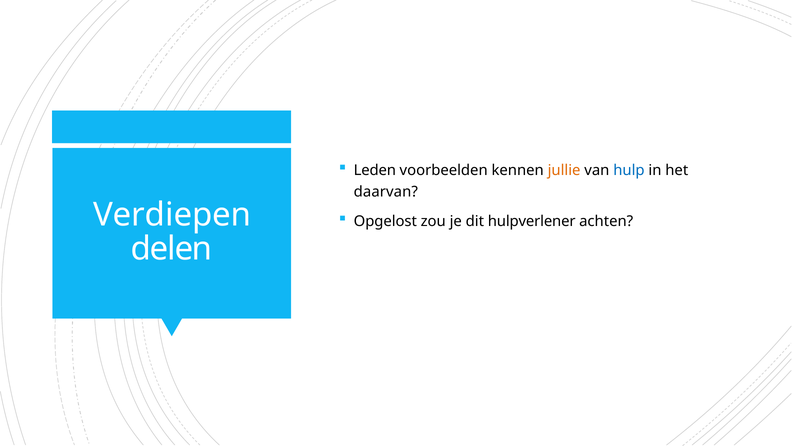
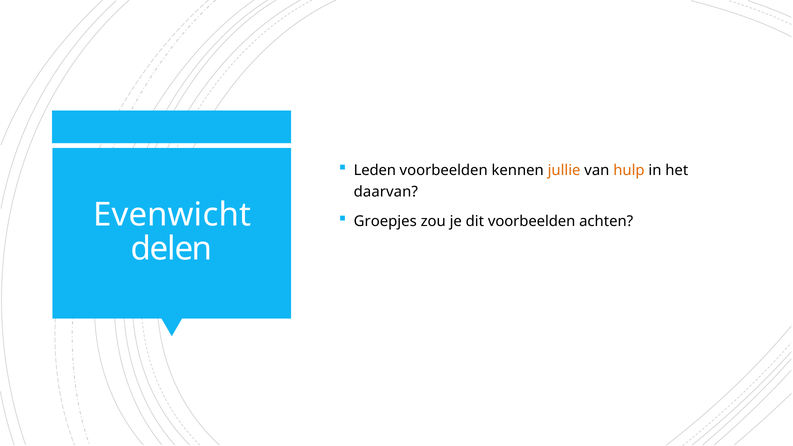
hulp colour: blue -> orange
Verdiepen: Verdiepen -> Evenwicht
Opgelost: Opgelost -> Groepjes
dit hulpverlener: hulpverlener -> voorbeelden
